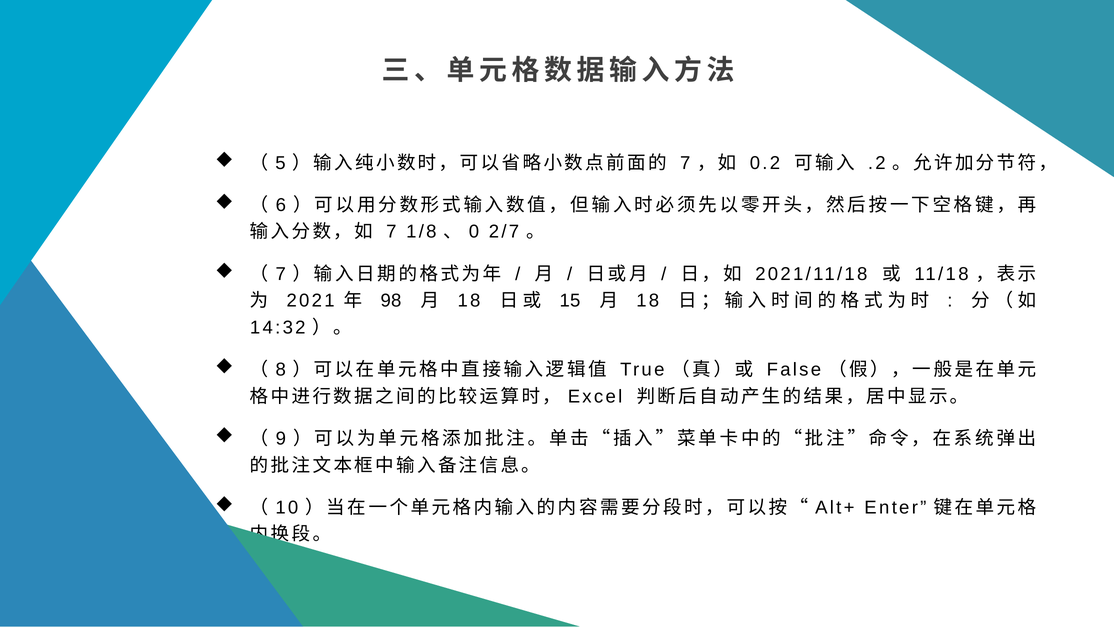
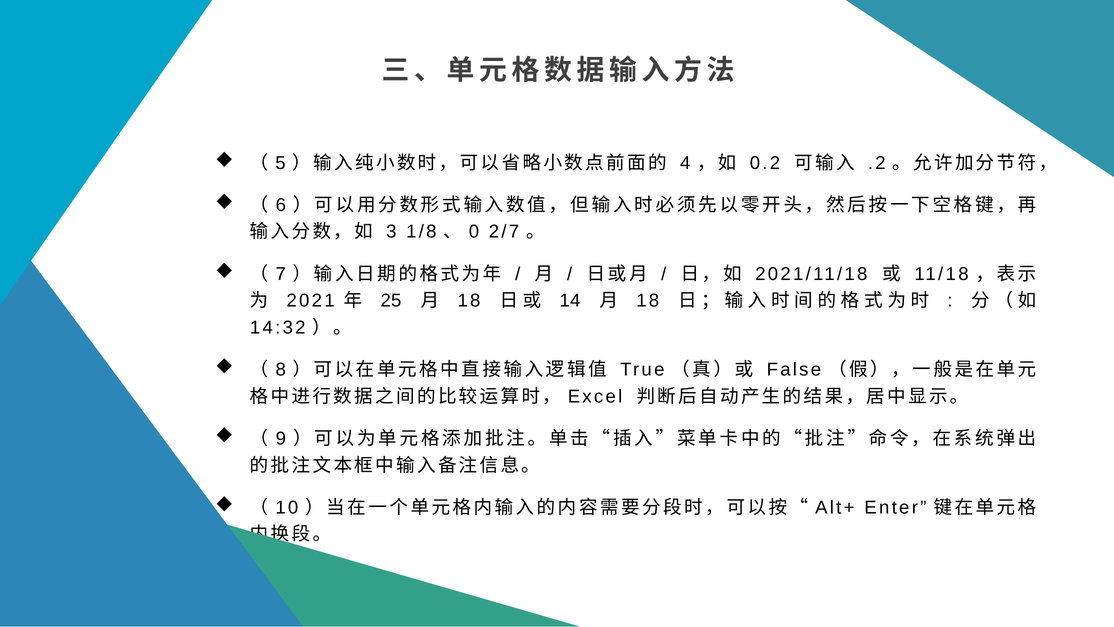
7 at (685, 163): 7 -> 4
7 at (391, 232): 7 -> 3
98: 98 -> 25
15: 15 -> 14
